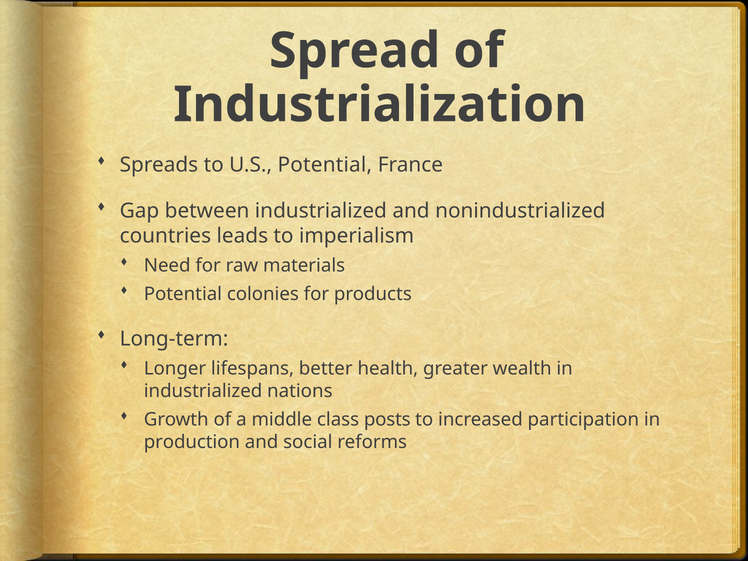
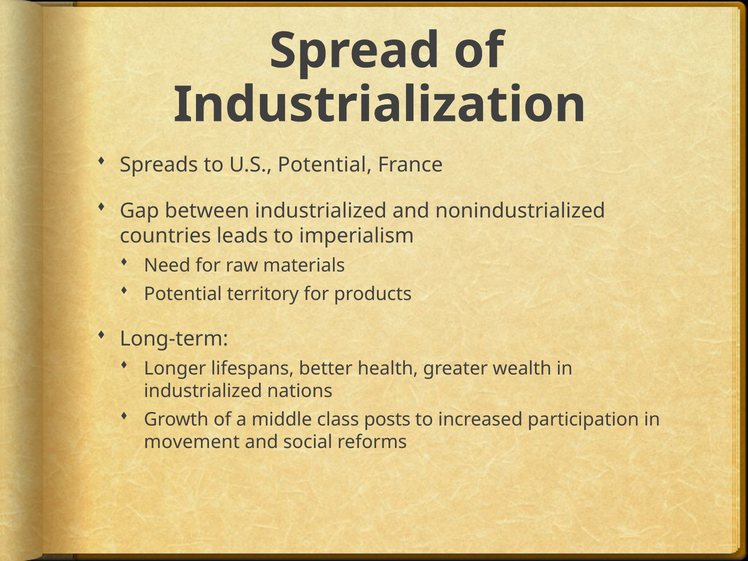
colonies: colonies -> territory
production: production -> movement
